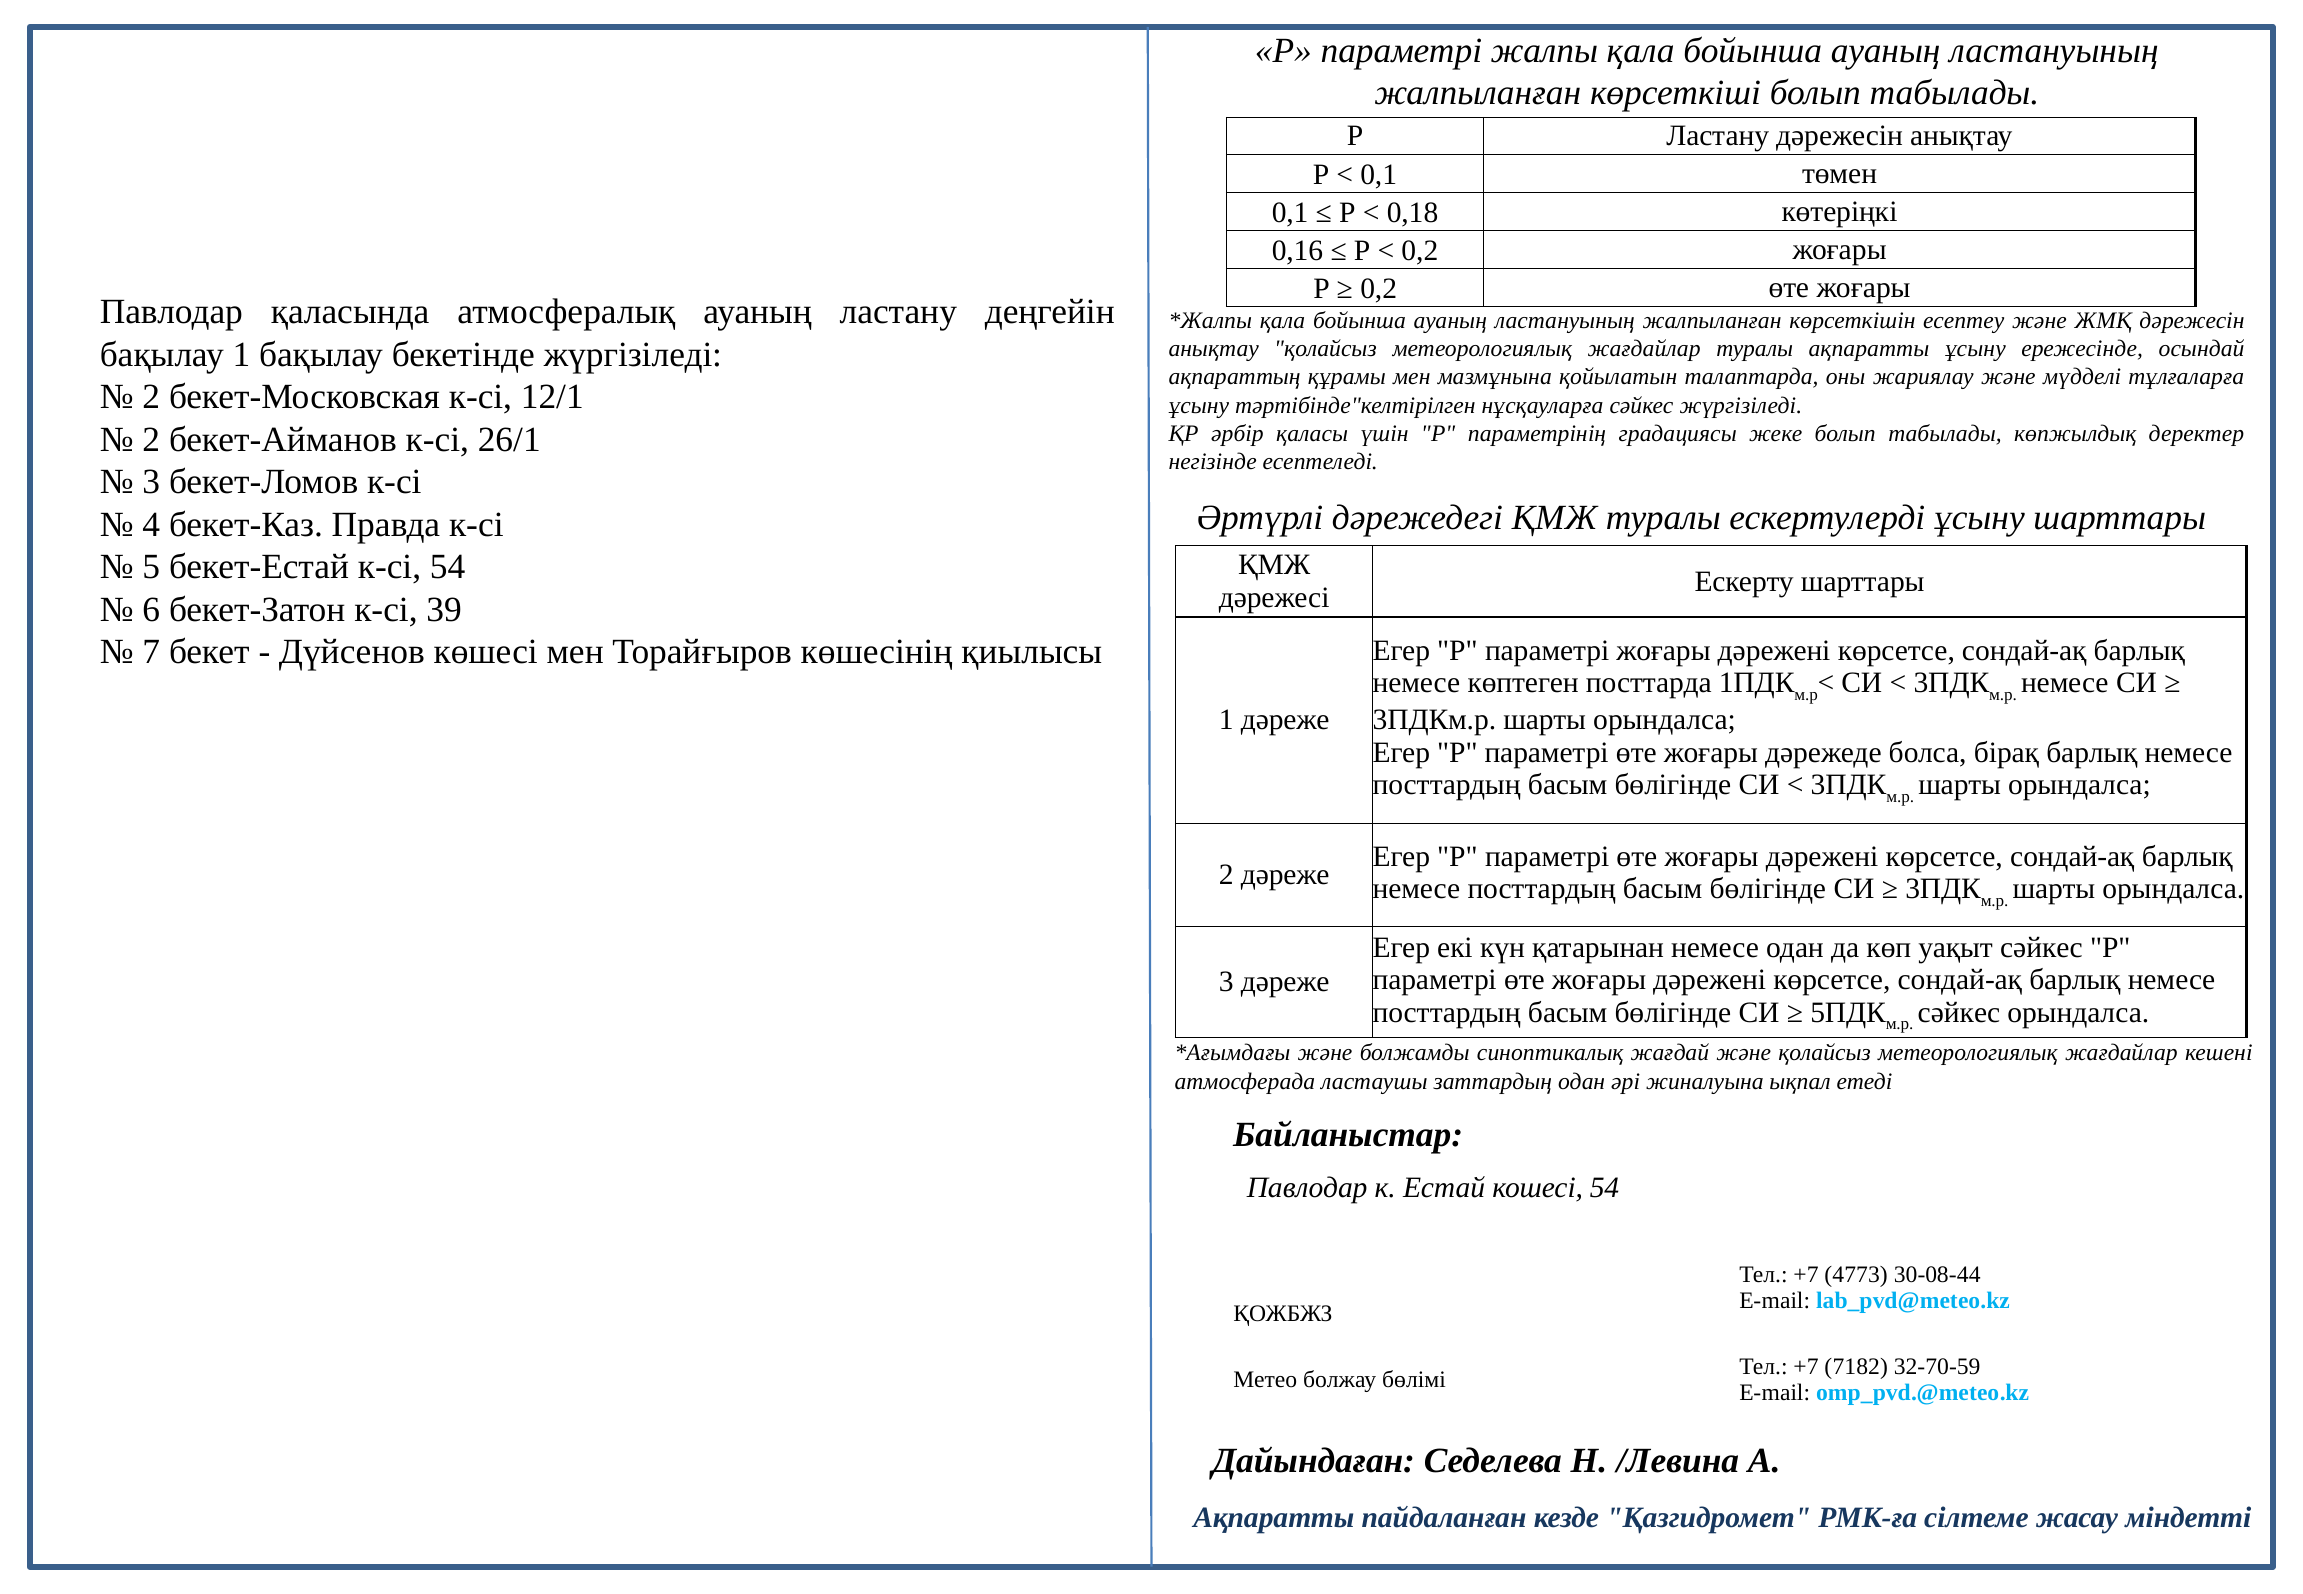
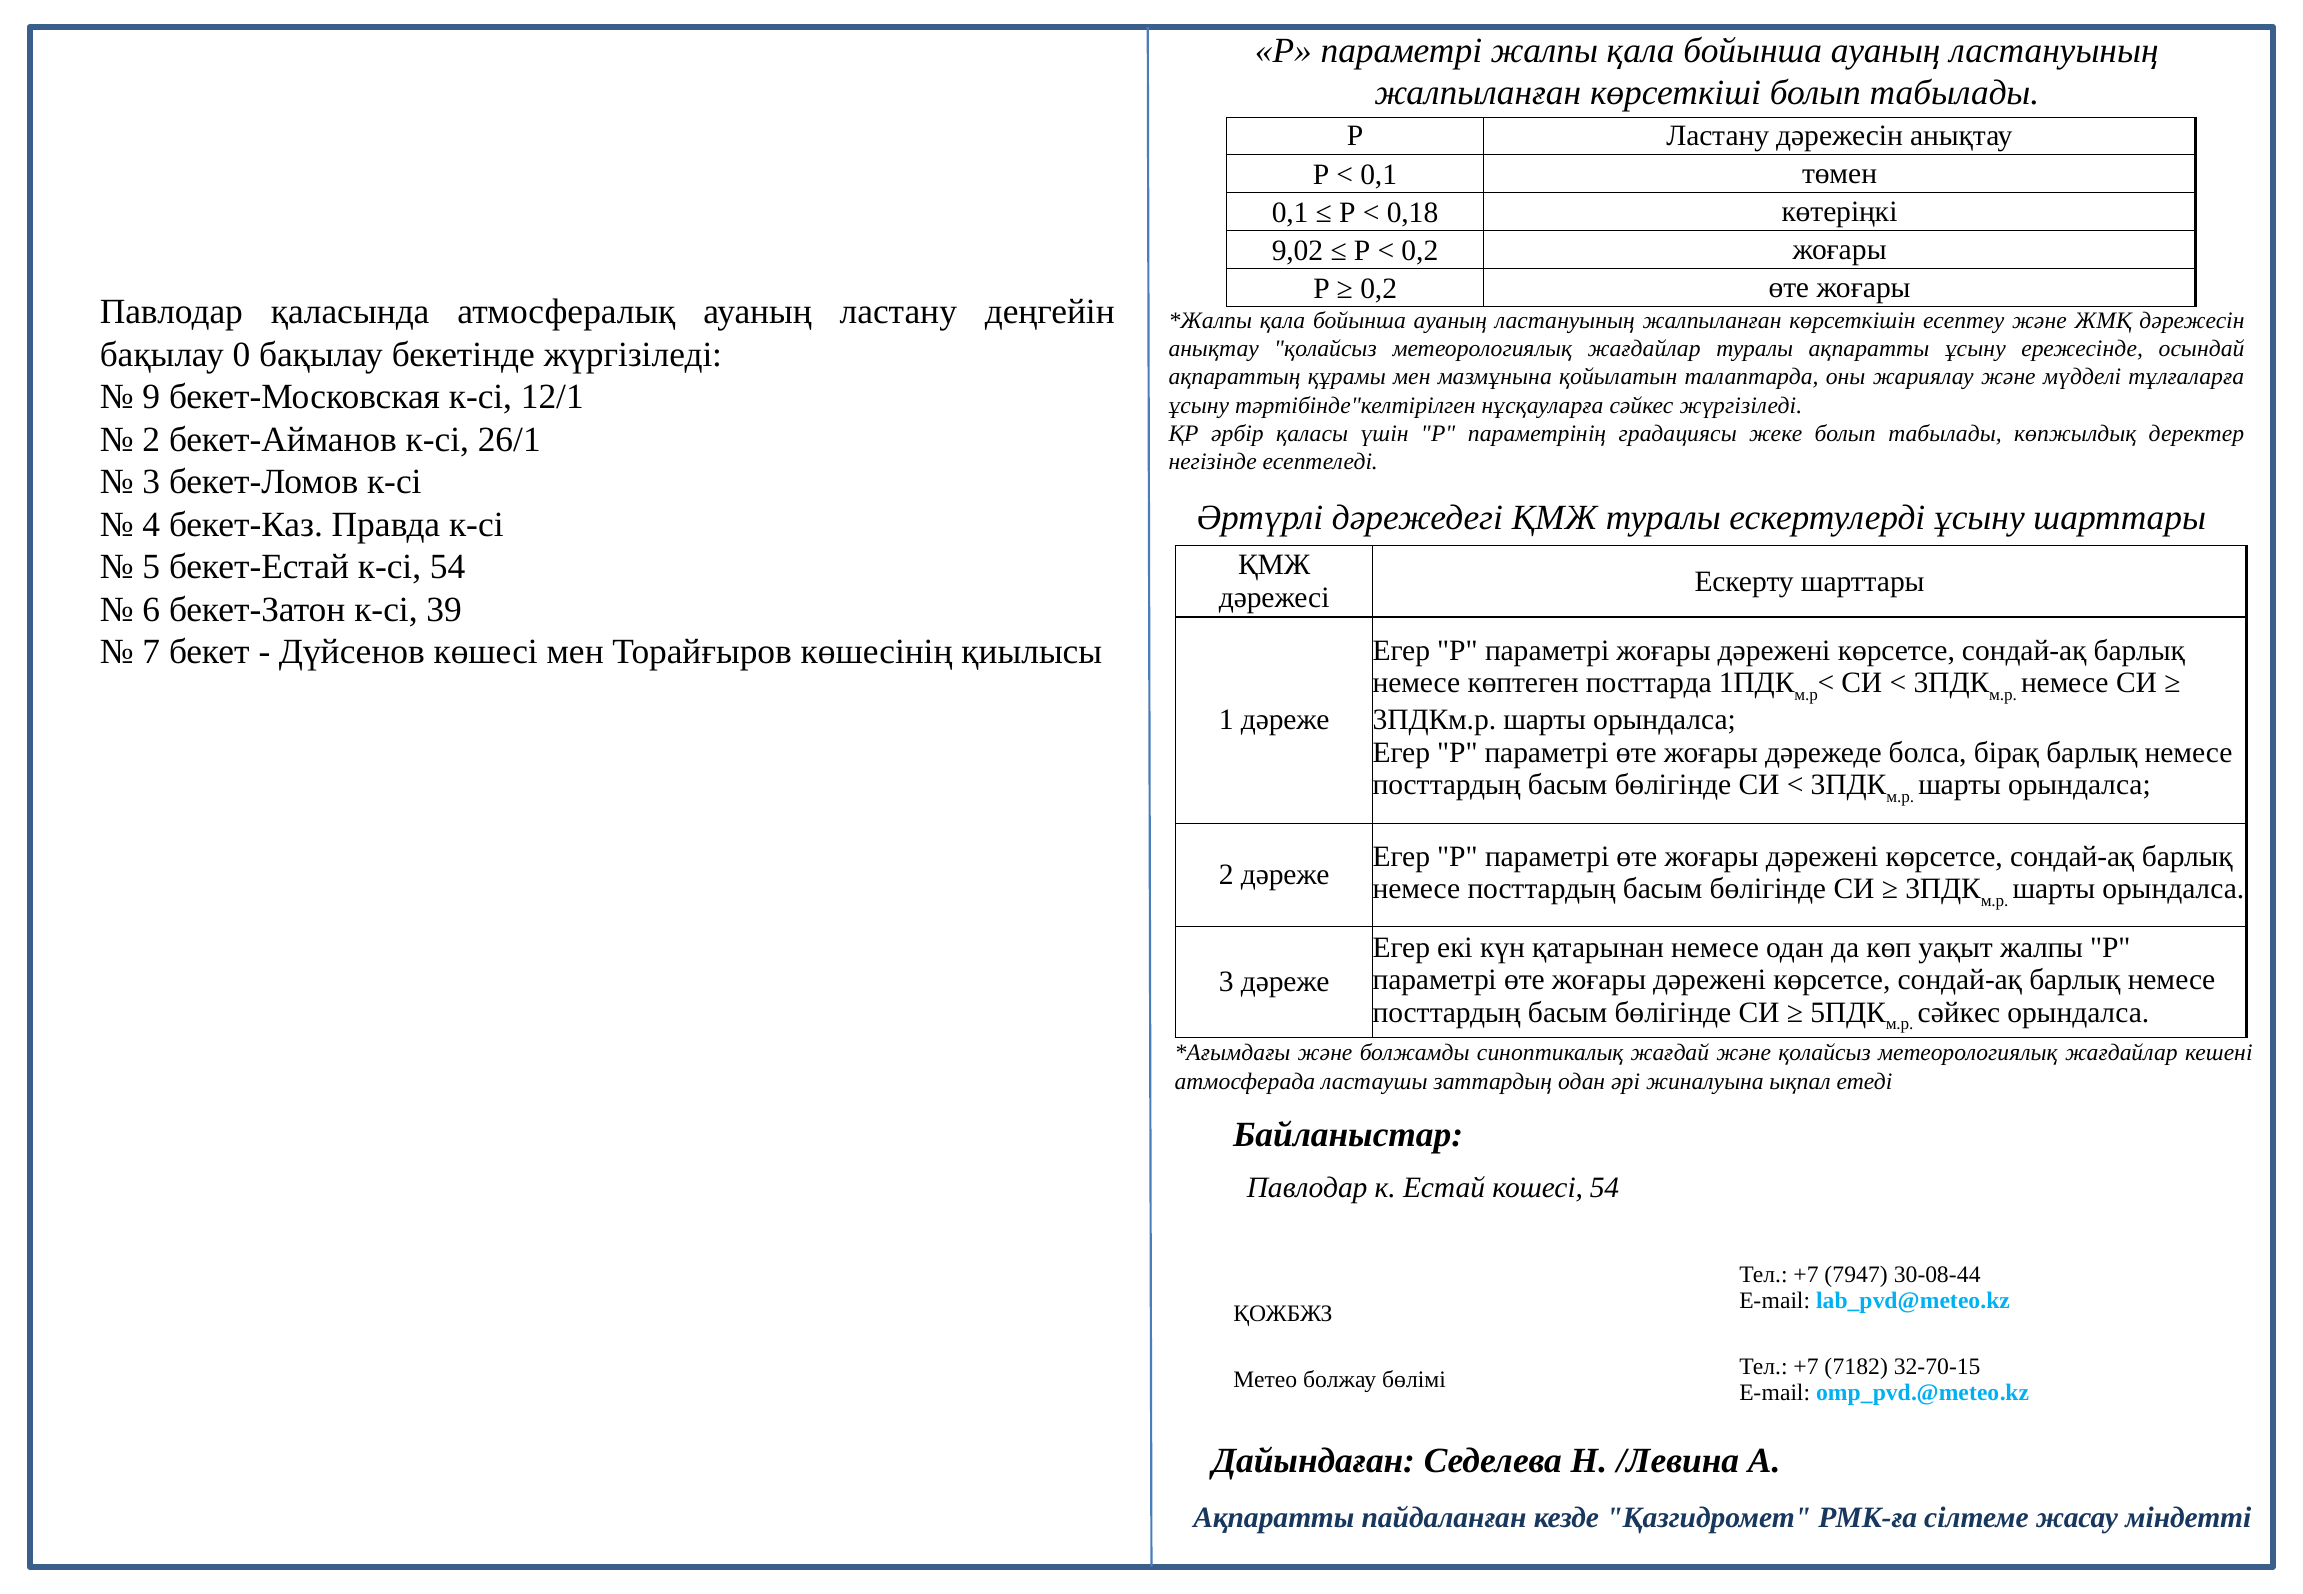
0,16: 0,16 -> 9,02
бақылау 1: 1 -> 0
2 at (151, 397): 2 -> 9
уақыт сәйкес: сәйкес -> жалпы
4773: 4773 -> 7947
32-70-59: 32-70-59 -> 32-70-15
